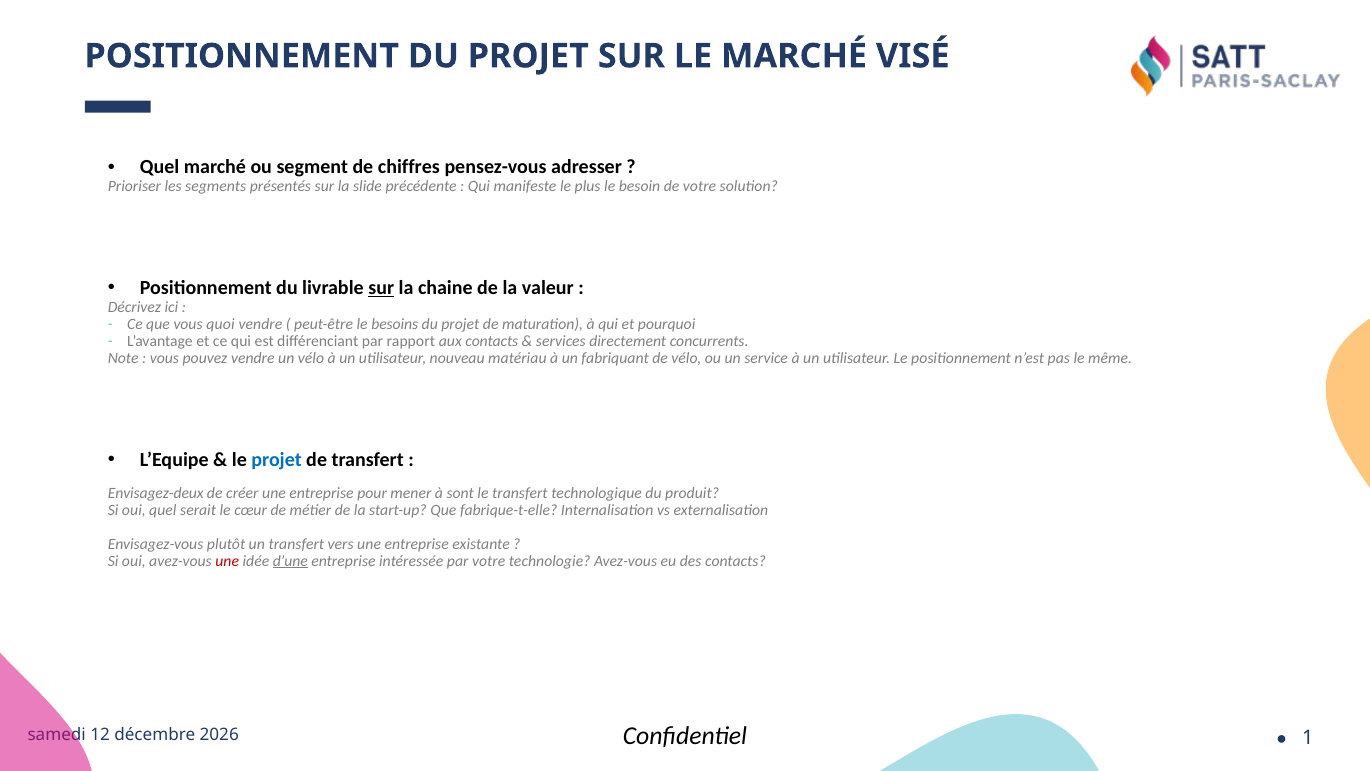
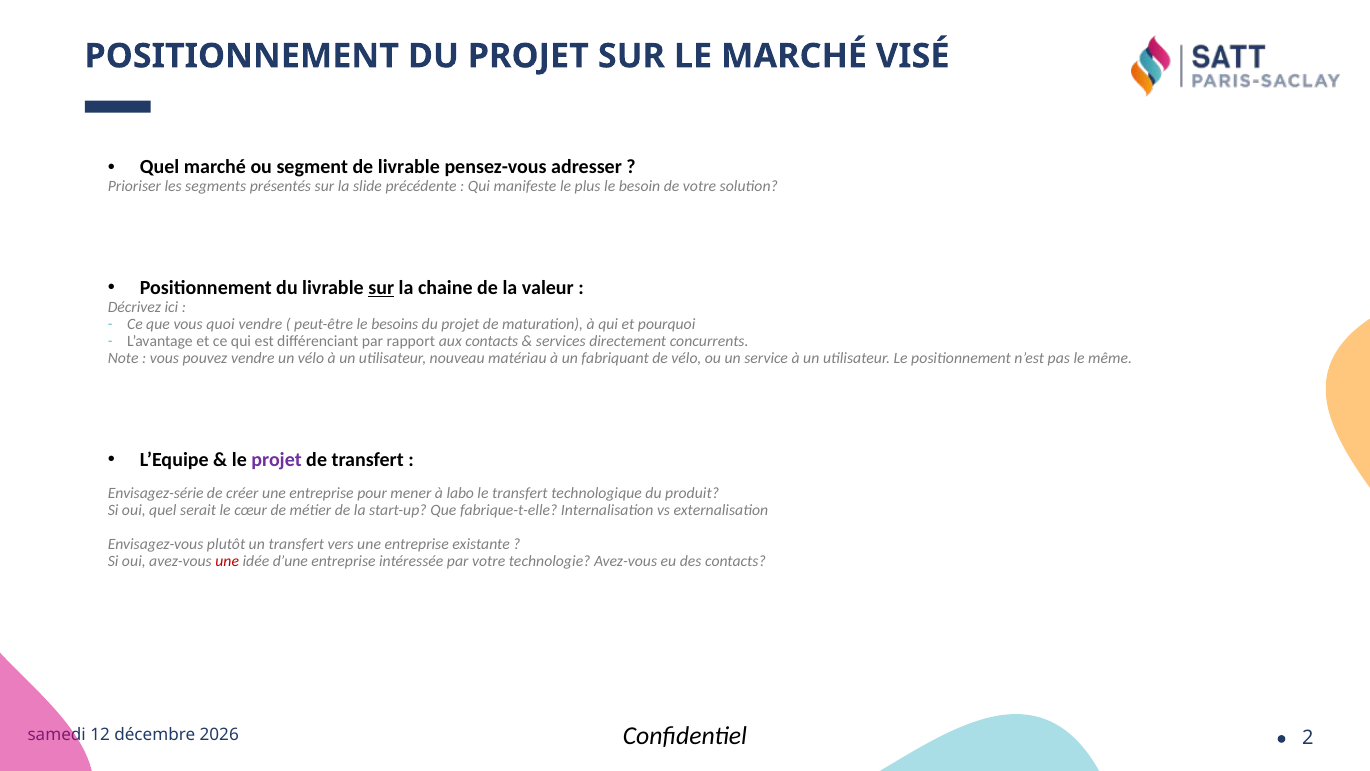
de chiffres: chiffres -> livrable
projet at (277, 459) colour: blue -> purple
Envisagez-deux: Envisagez-deux -> Envisagez-série
sont: sont -> labo
d’une underline: present -> none
1: 1 -> 2
